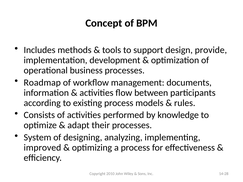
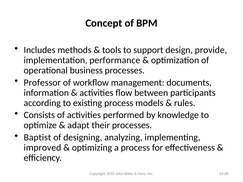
development: development -> performance
Roadmap: Roadmap -> Professor
System: System -> Baptist
